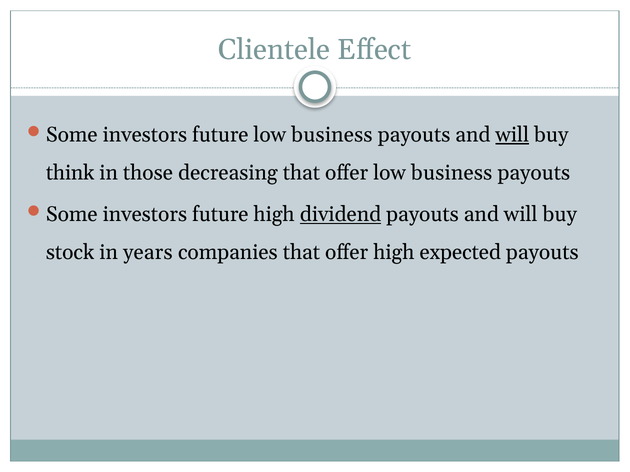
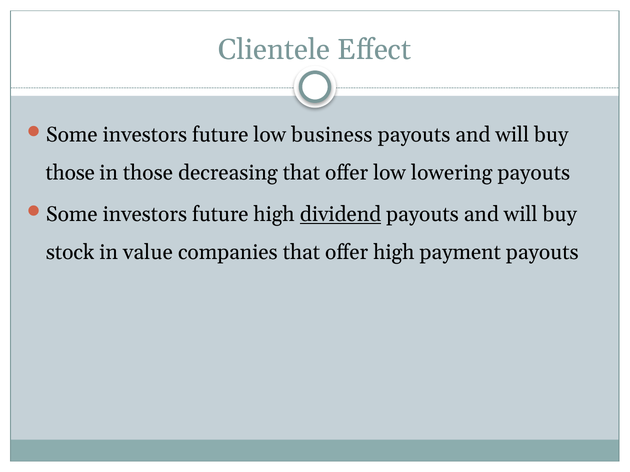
will at (512, 135) underline: present -> none
think at (70, 173): think -> those
offer low business: business -> lowering
years: years -> value
expected: expected -> payment
